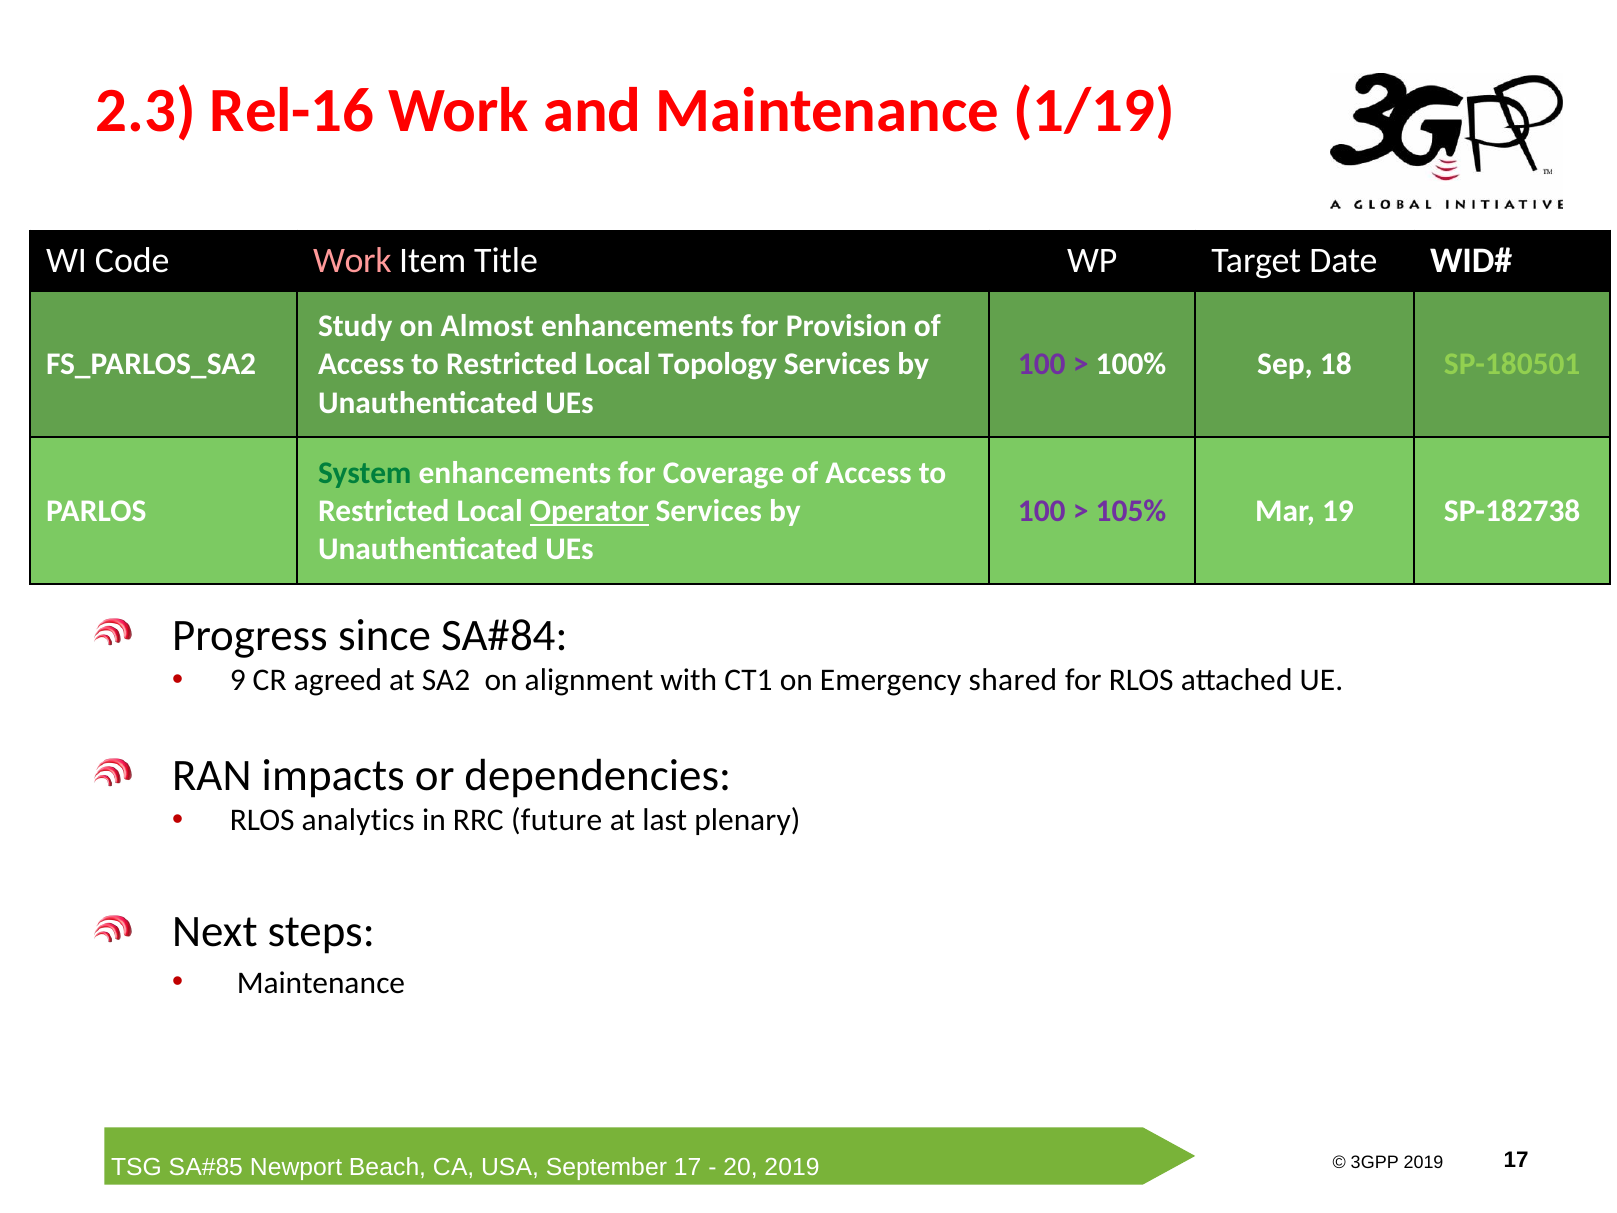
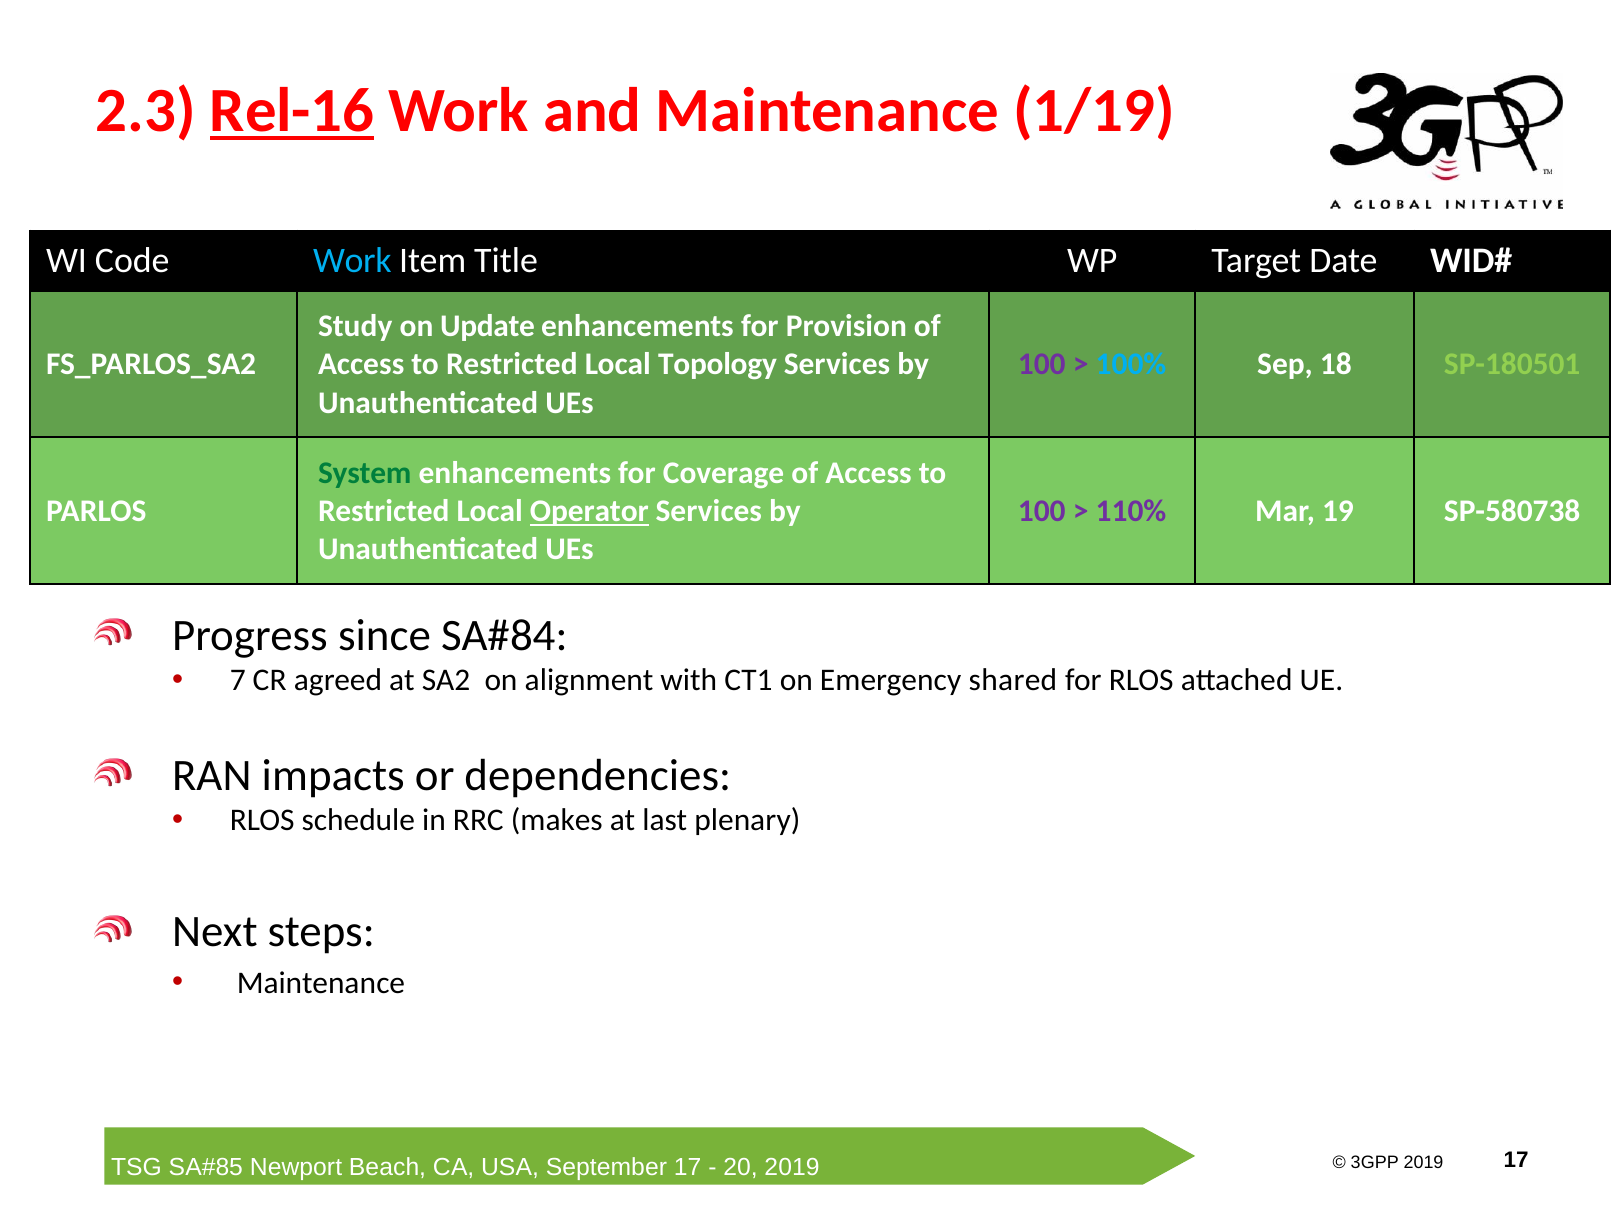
Rel-16 underline: none -> present
Work at (352, 261) colour: pink -> light blue
Almost: Almost -> Update
100% colour: white -> light blue
105%: 105% -> 110%
SP-182738: SP-182738 -> SP-580738
9: 9 -> 7
analytics: analytics -> schedule
future: future -> makes
